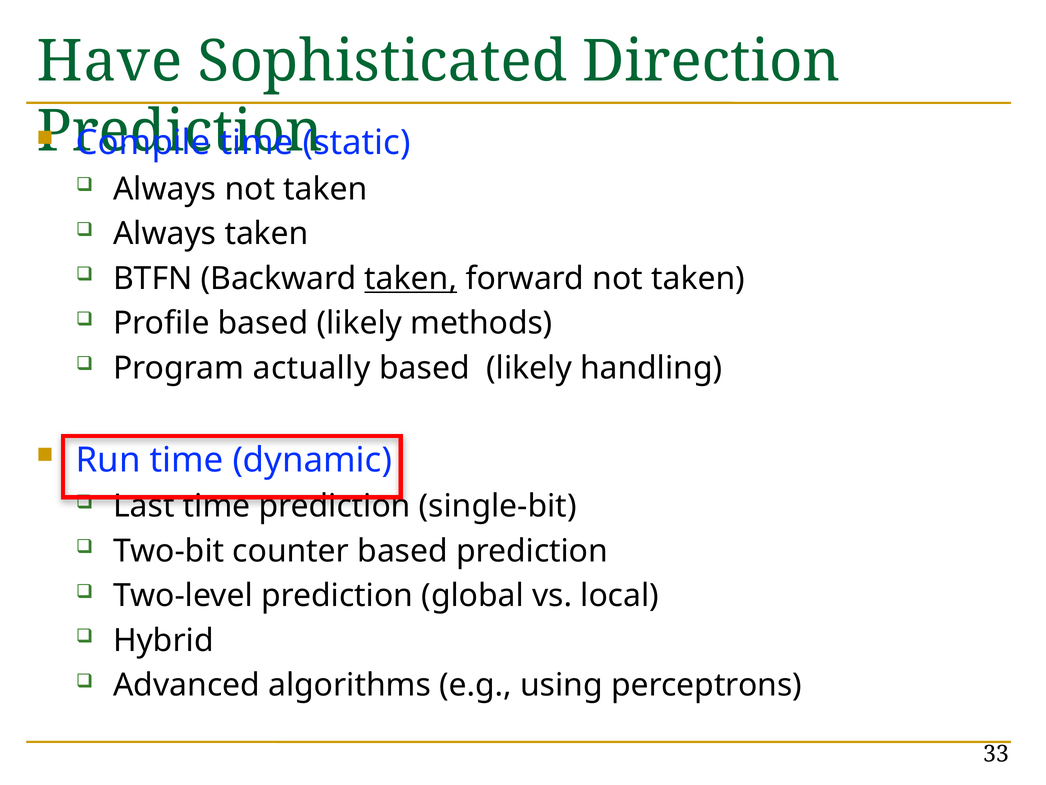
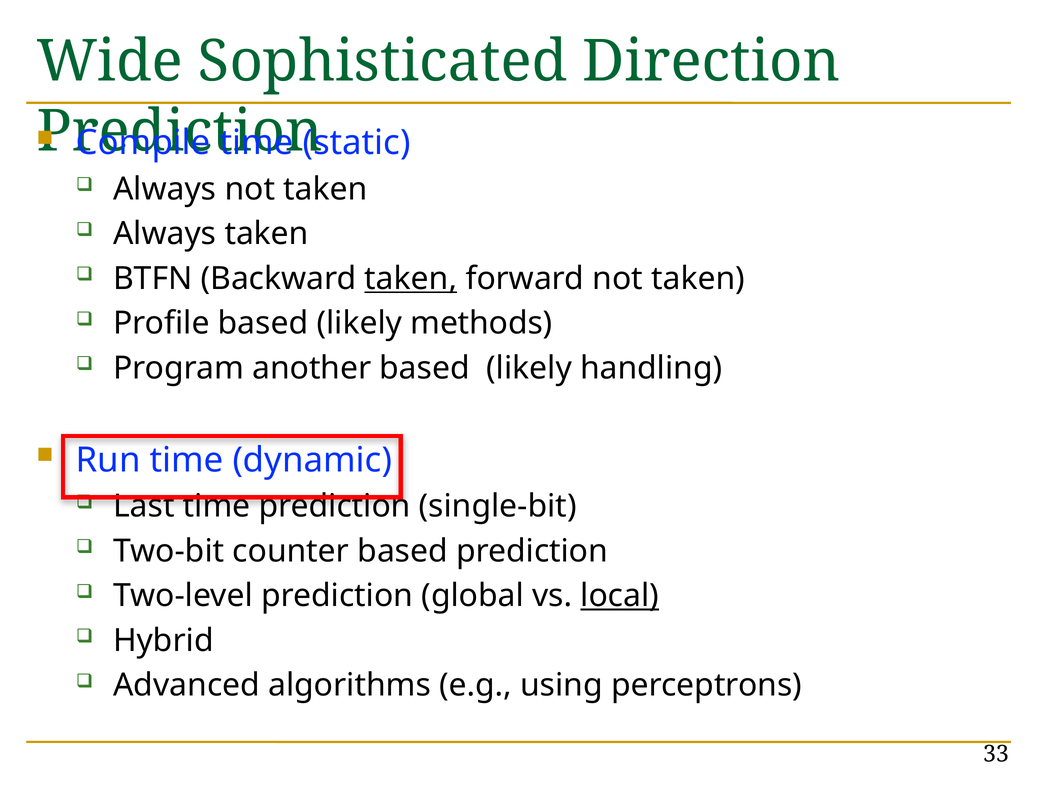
Have: Have -> Wide
actually: actually -> another
local underline: none -> present
